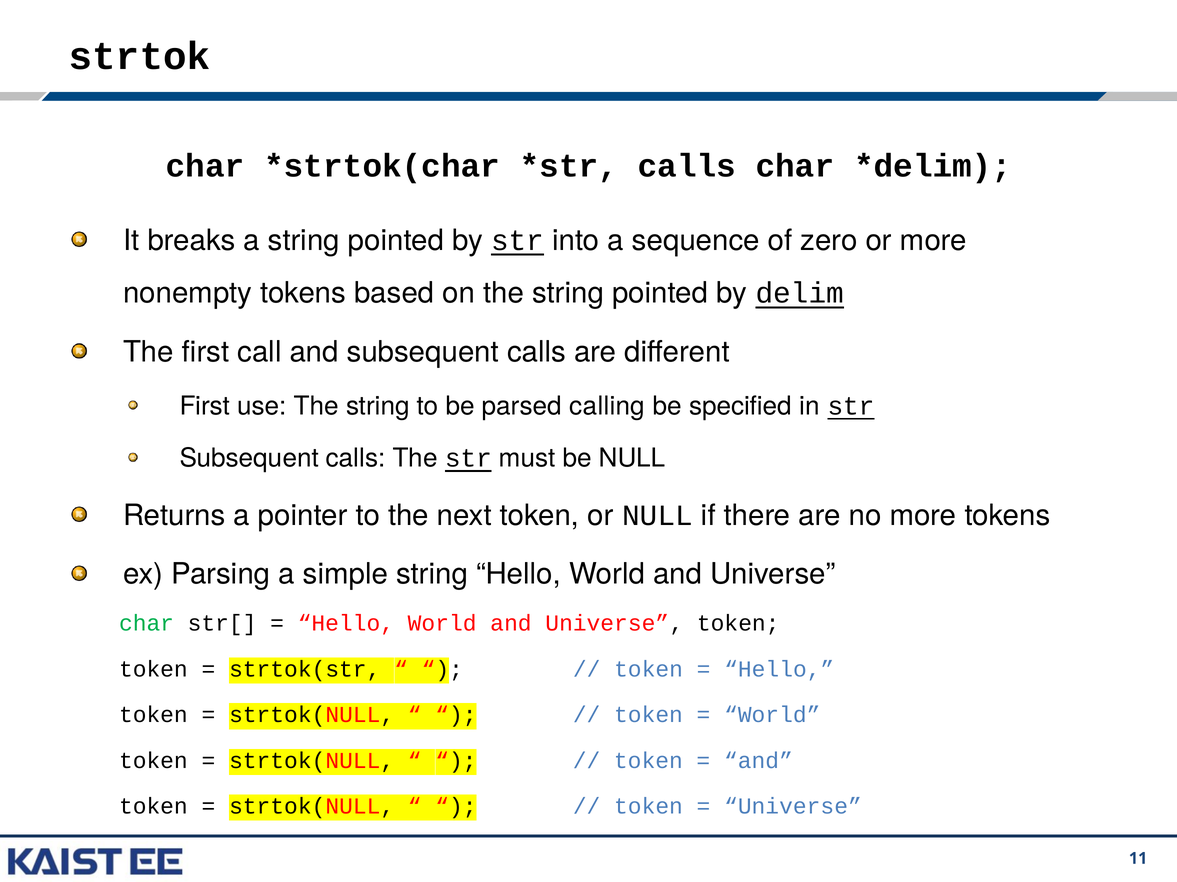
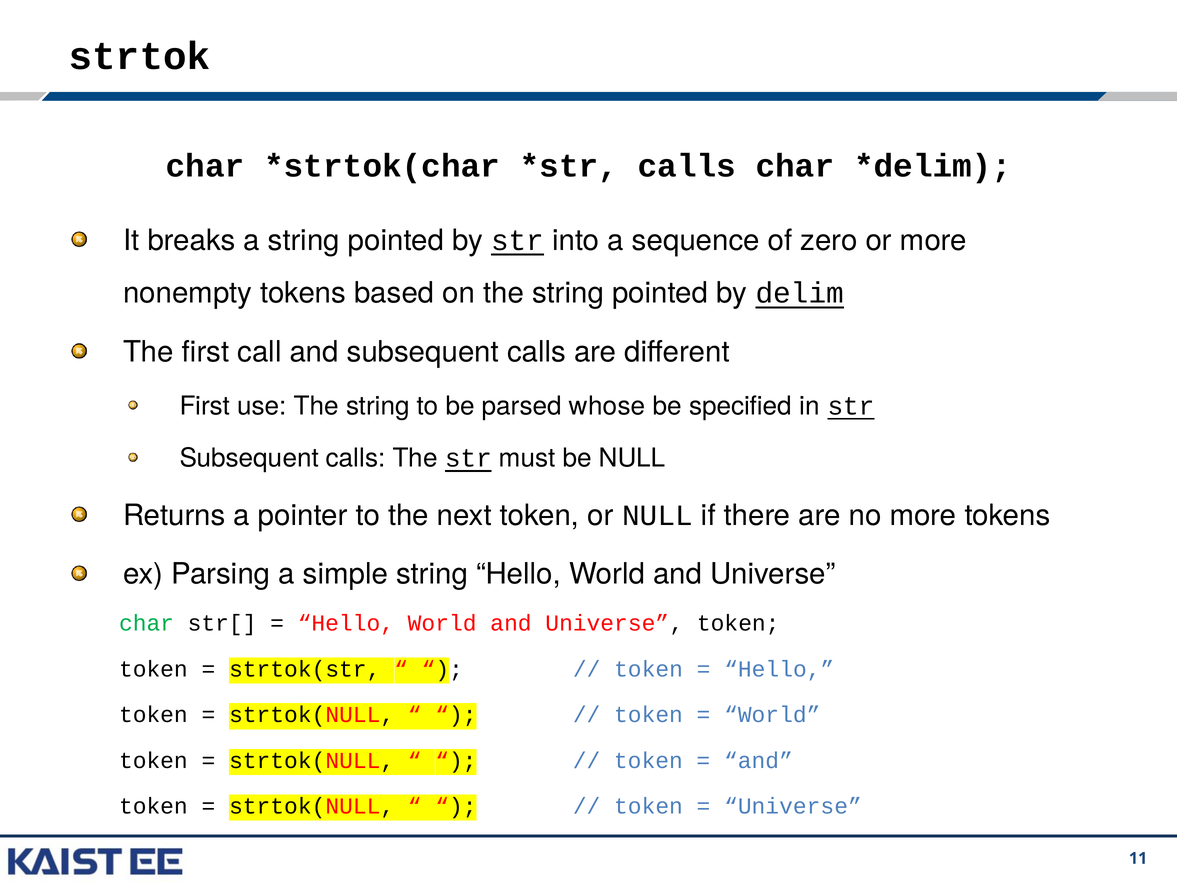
calling: calling -> whose
